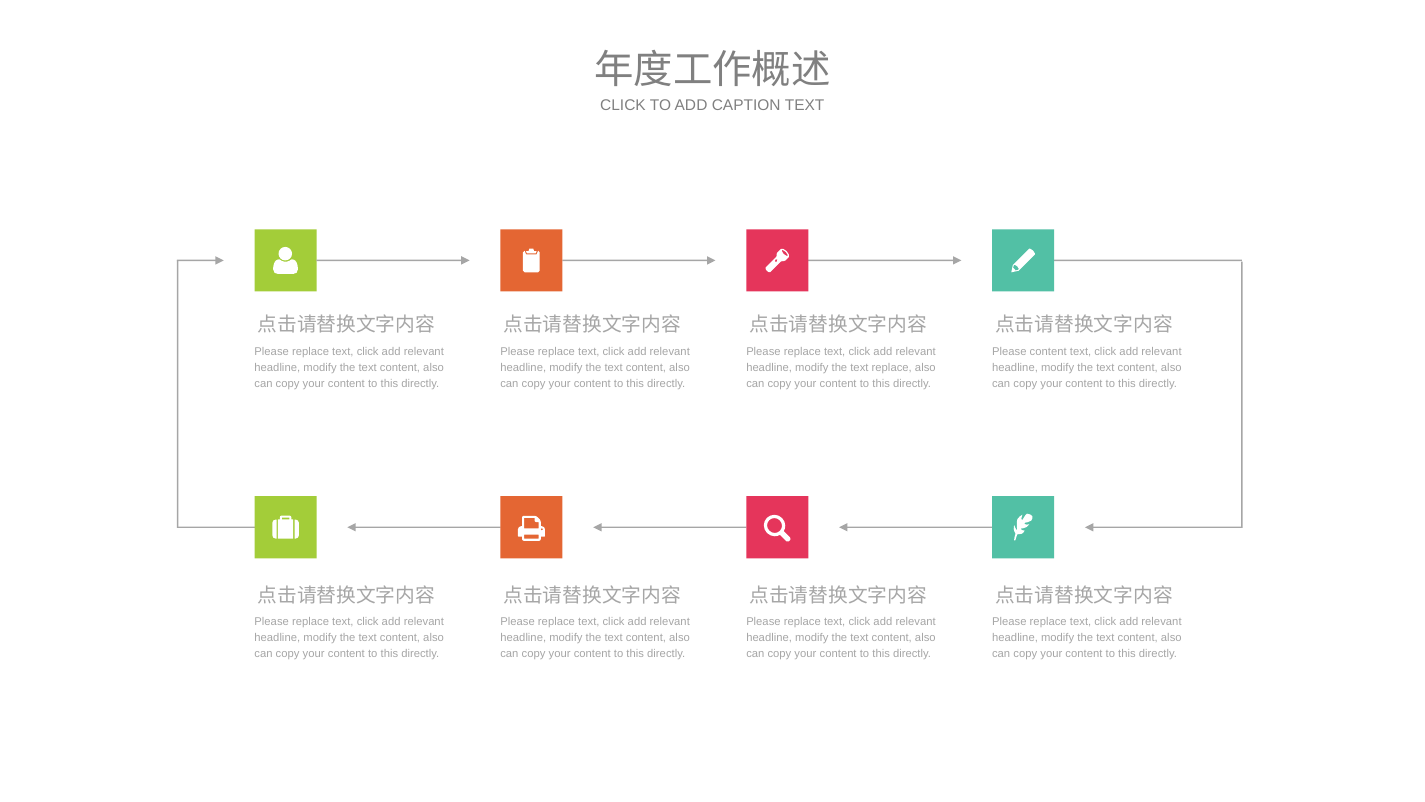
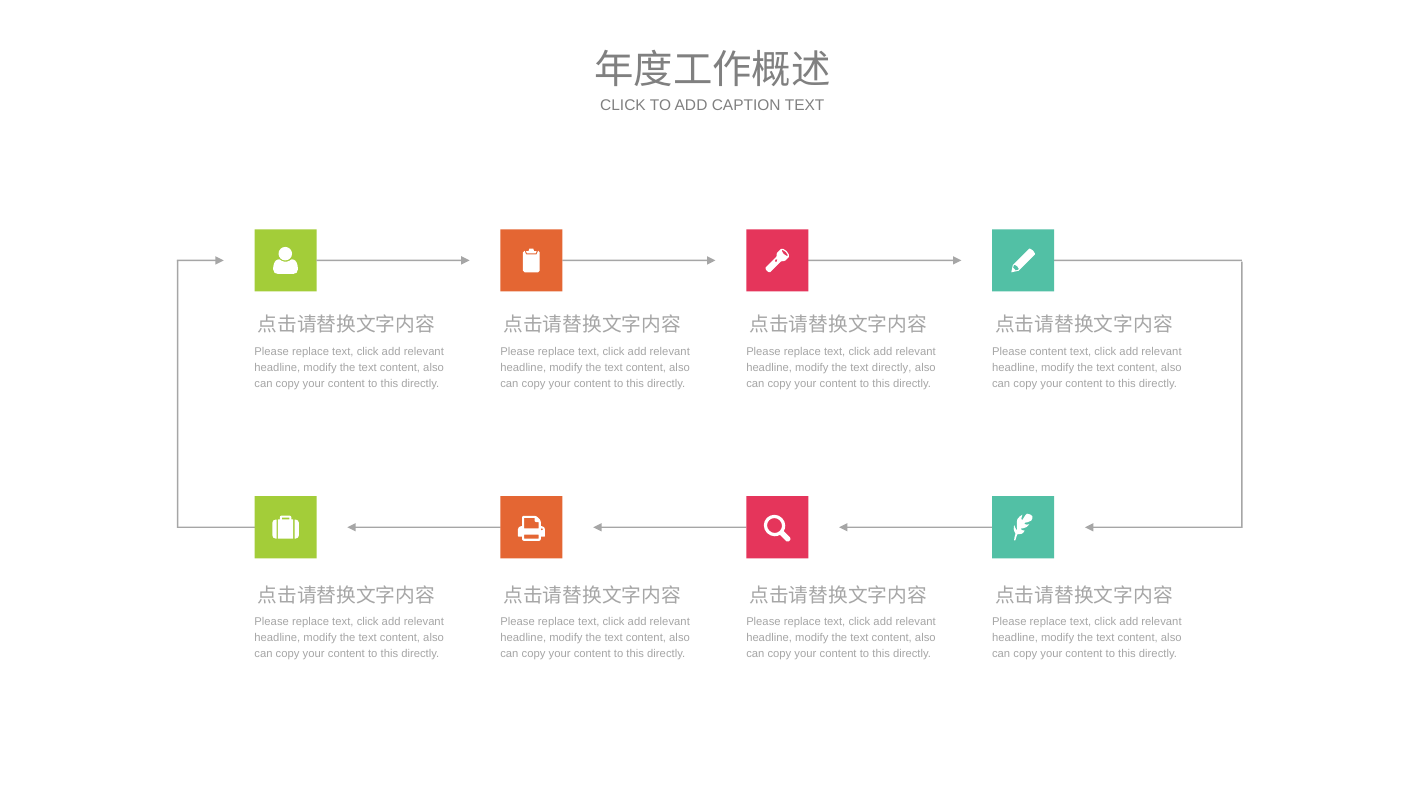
text replace: replace -> directly
